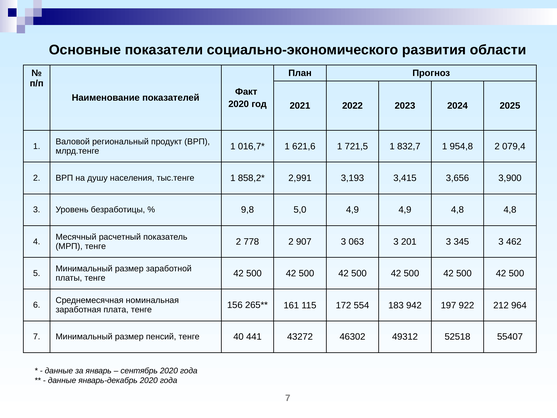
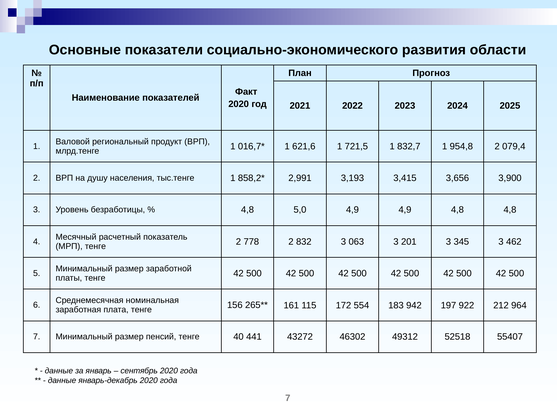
9,8 at (247, 210): 9,8 -> 4,8
907: 907 -> 832
